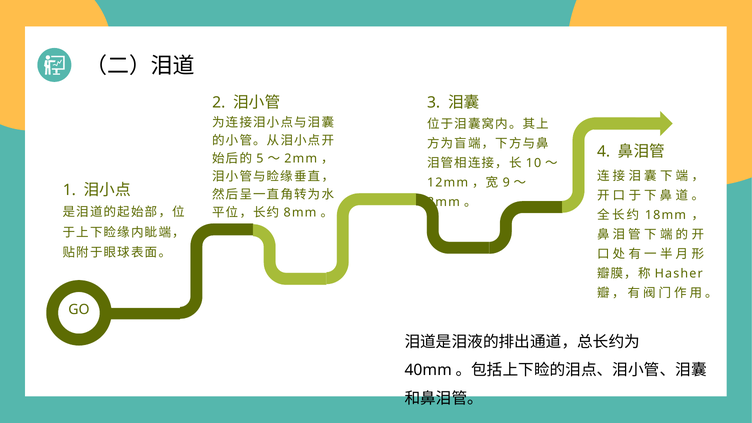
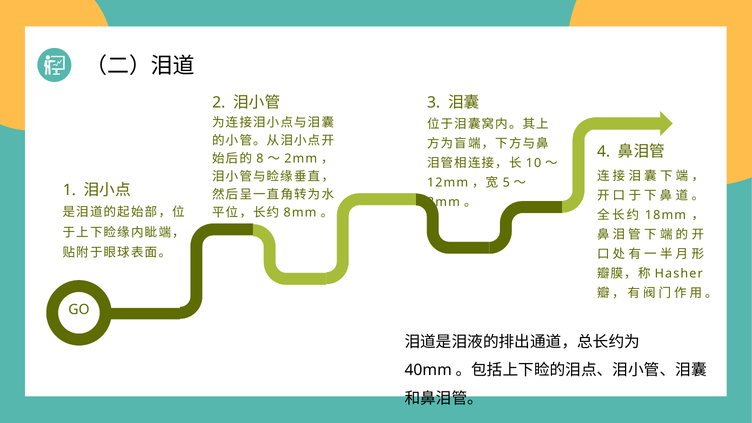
5: 5 -> 8
9: 9 -> 5
